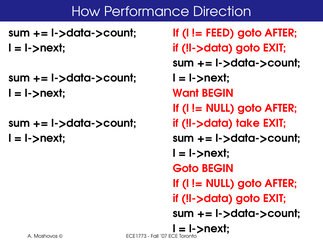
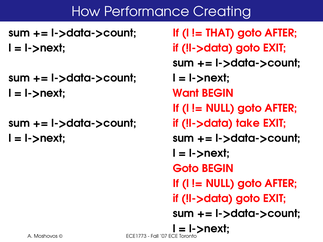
Direction: Direction -> Creating
FEED: FEED -> THAT
